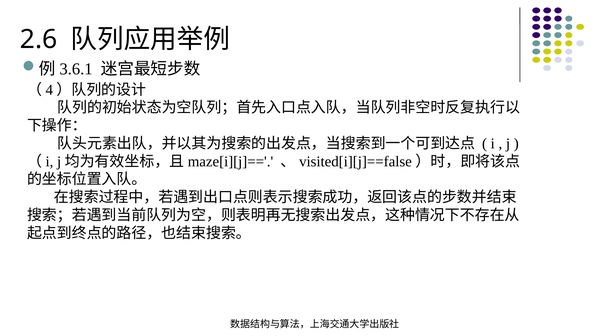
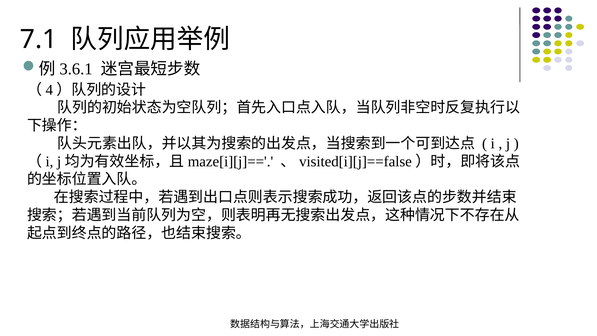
2.6: 2.6 -> 7.1
